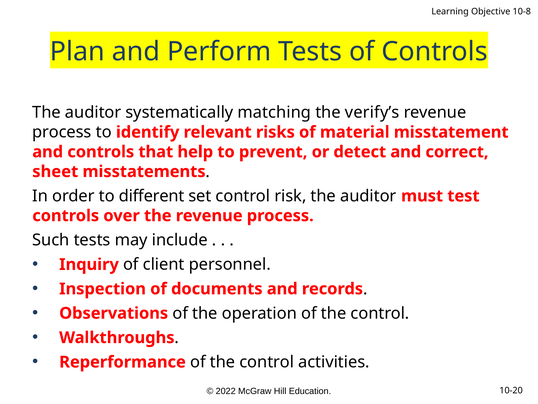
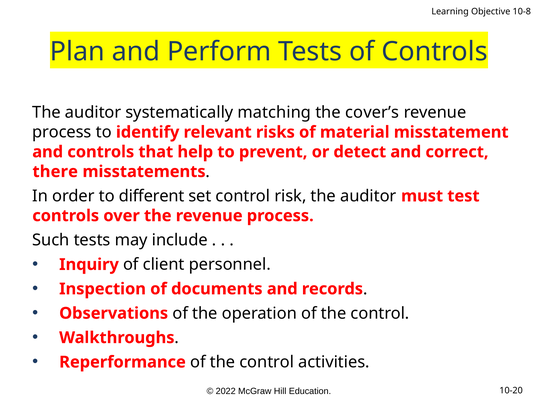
verify’s: verify’s -> cover’s
sheet: sheet -> there
